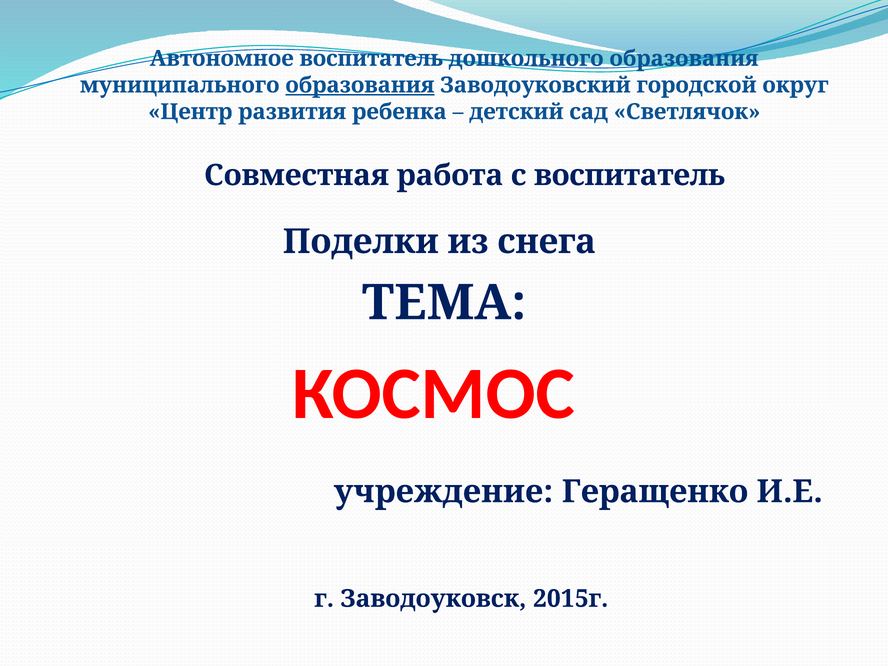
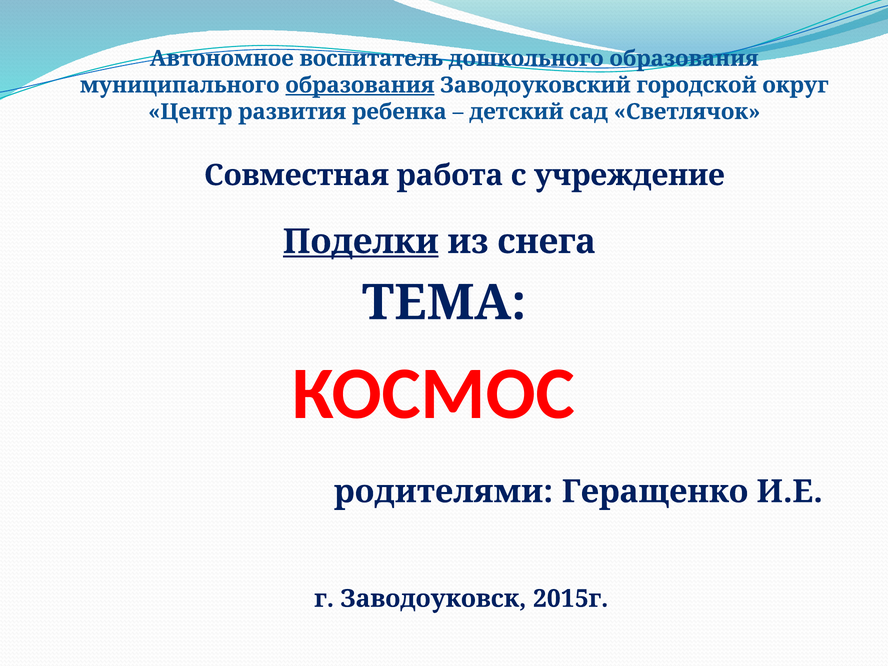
с воспитатель: воспитатель -> учреждение
Поделки underline: none -> present
учреждение: учреждение -> родителями
